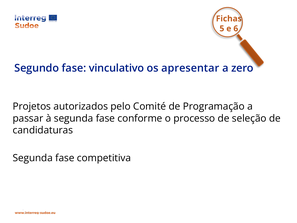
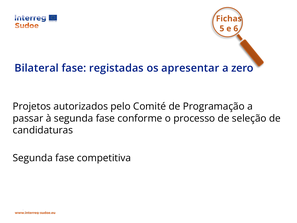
Segundo: Segundo -> Bilateral
vinculativo: vinculativo -> registadas
